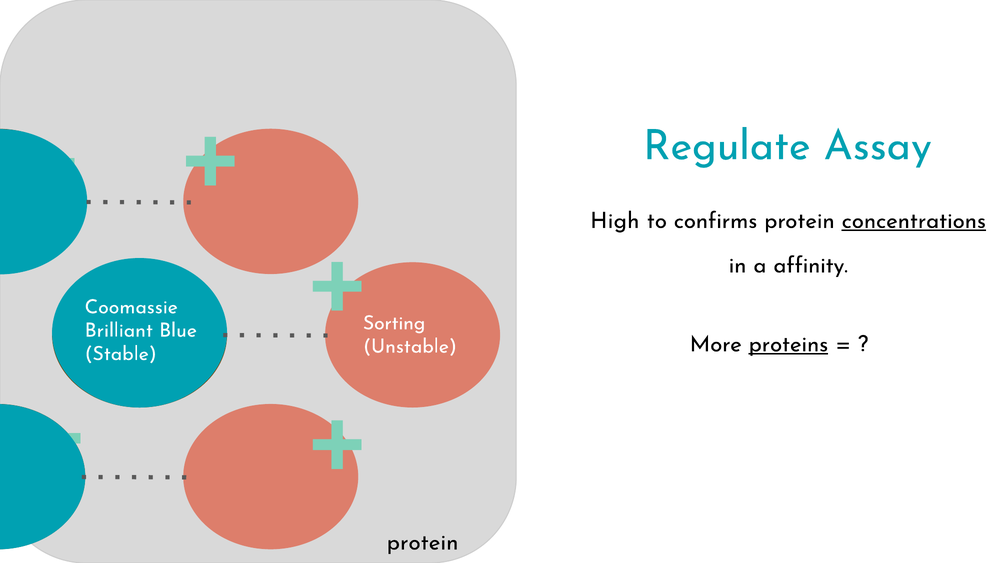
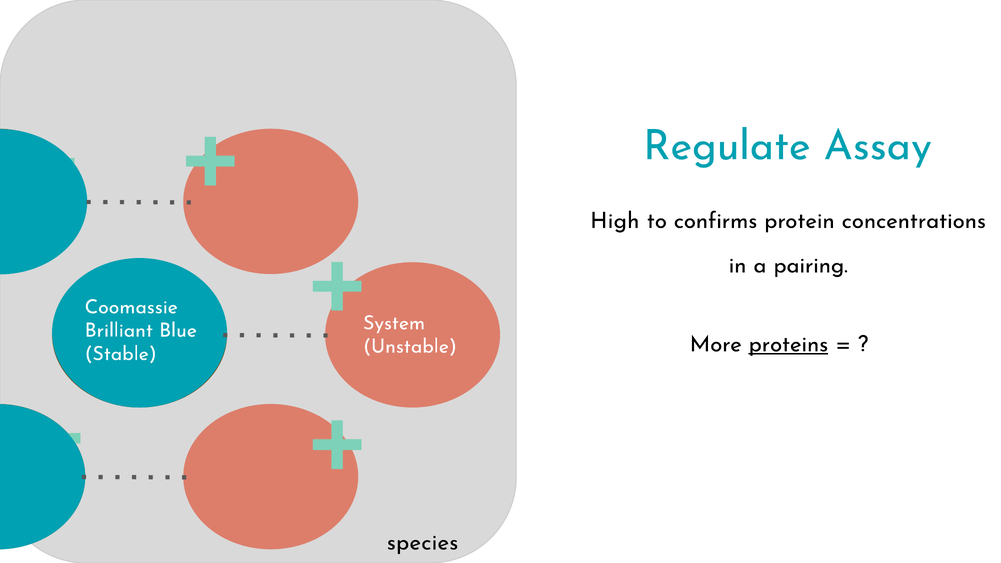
concentrations underline: present -> none
affinity: affinity -> pairing
Sorting: Sorting -> System
protein at (423, 542): protein -> species
